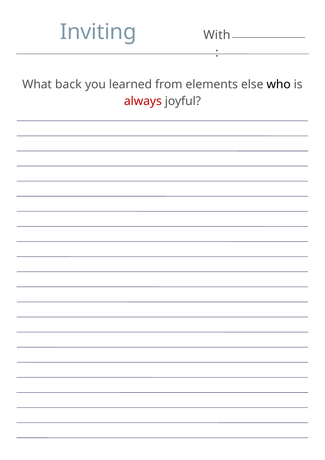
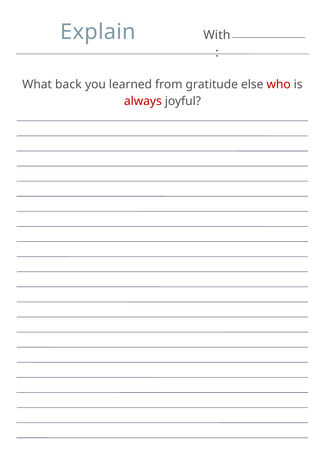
Inviting: Inviting -> Explain
elements: elements -> gratitude
who colour: black -> red
